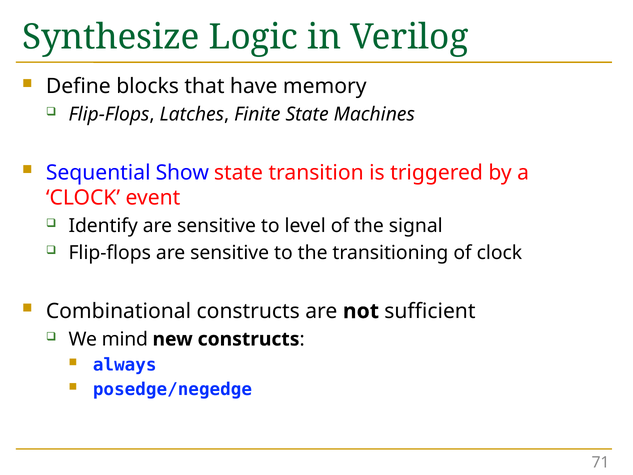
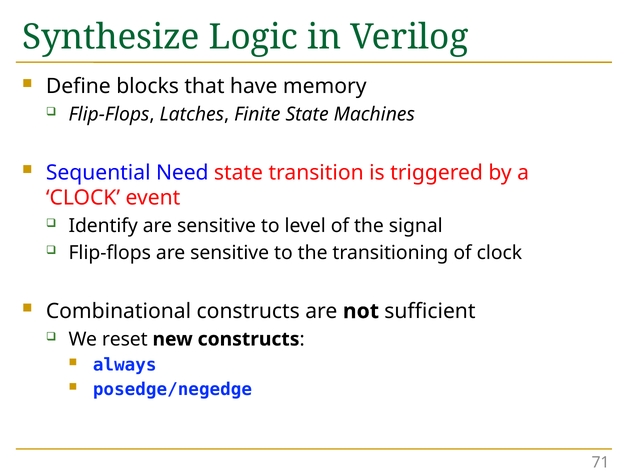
Show: Show -> Need
mind: mind -> reset
